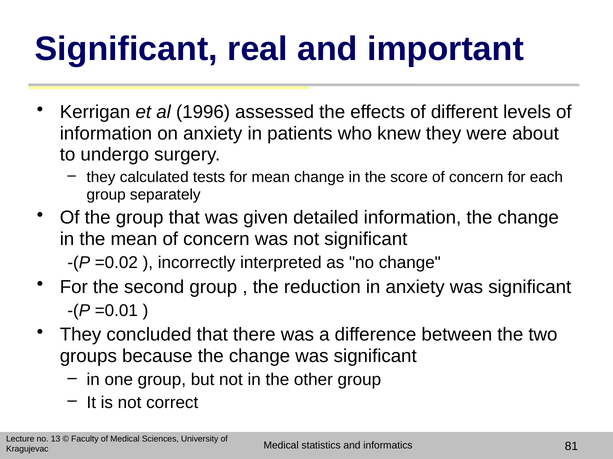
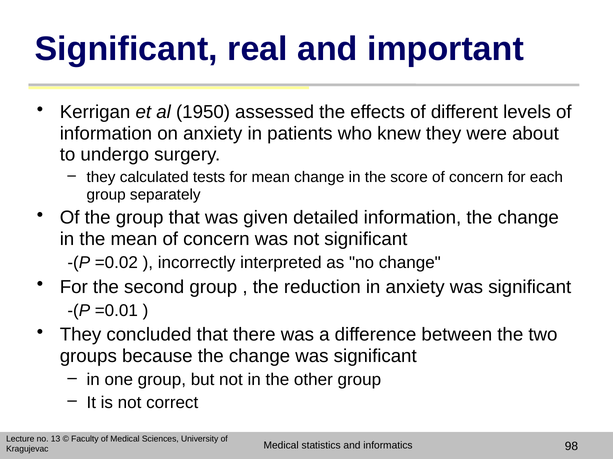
1996: 1996 -> 1950
81: 81 -> 98
